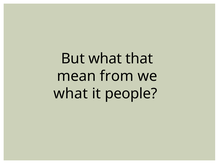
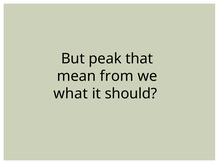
But what: what -> peak
people: people -> should
